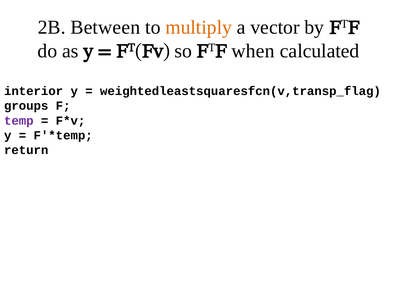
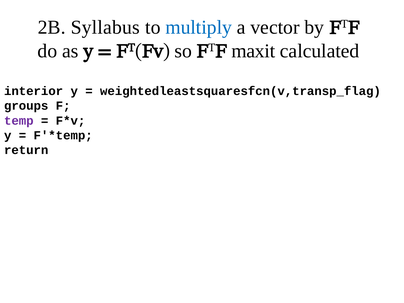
Between: Between -> Syllabus
multiply colour: orange -> blue
when: when -> maxit
